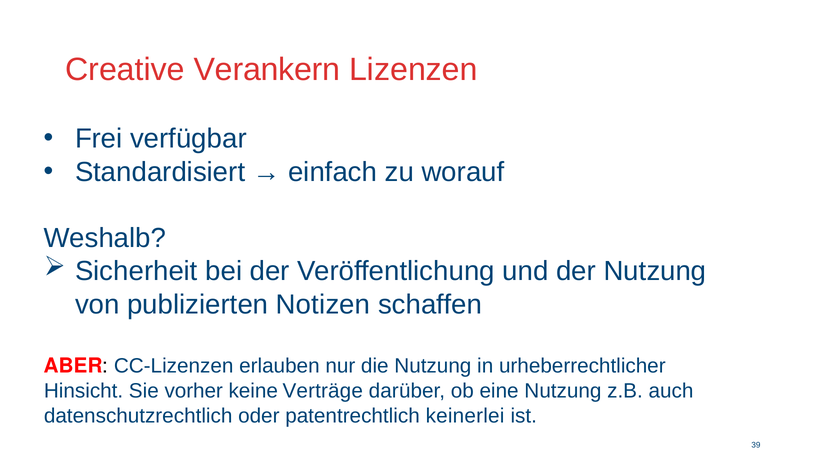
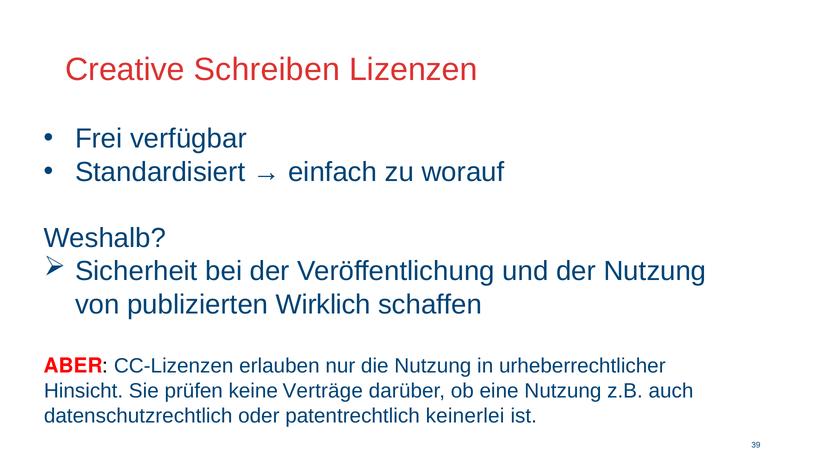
Verankern: Verankern -> Schreiben
Notizen: Notizen -> Wirklich
vorher: vorher -> prüfen
